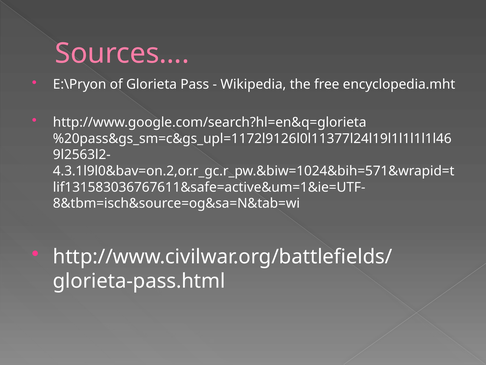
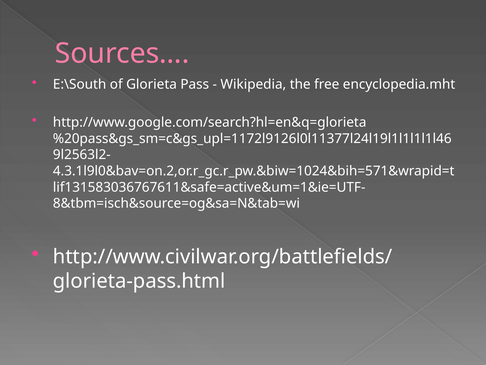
E:\Pryon: E:\Pryon -> E:\South
